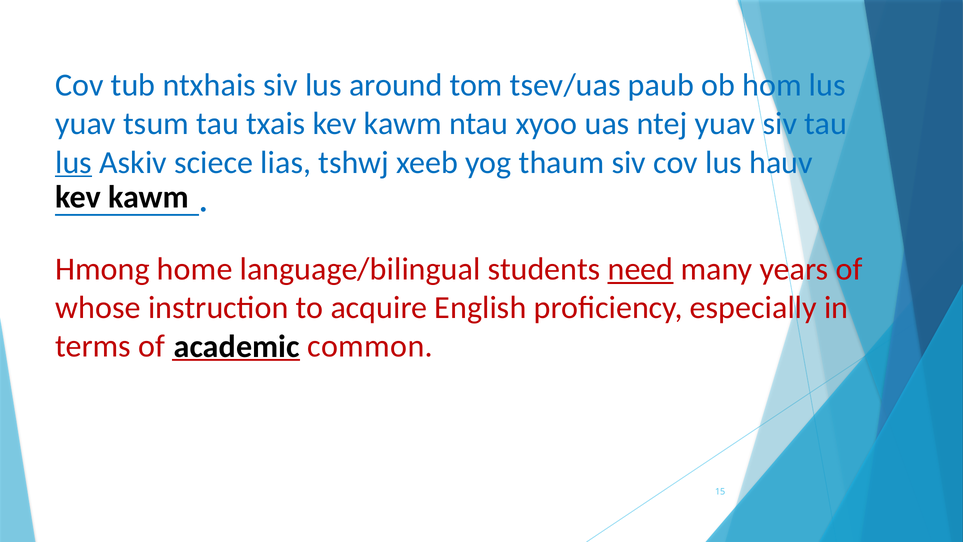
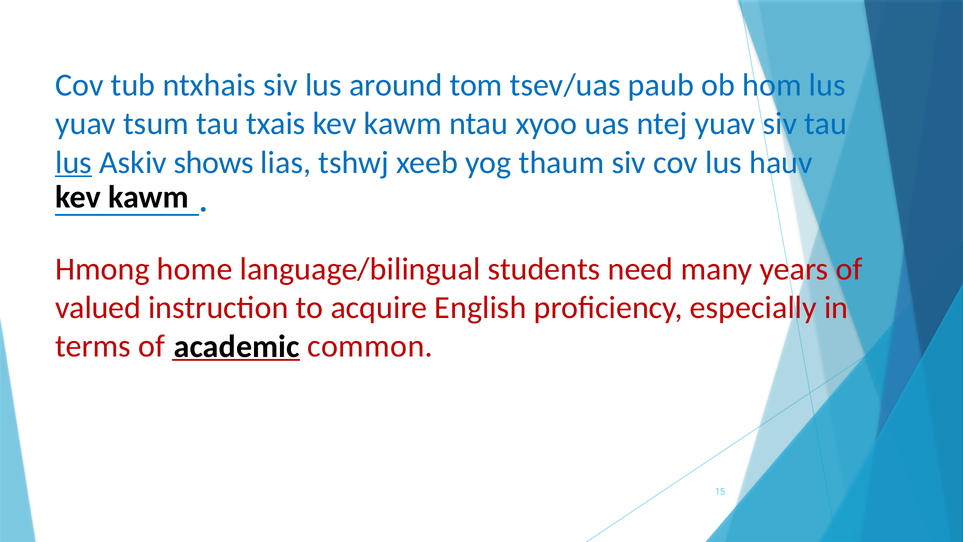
sciece: sciece -> shows
need underline: present -> none
whose: whose -> valued
